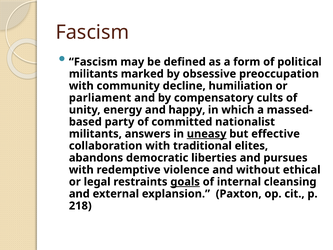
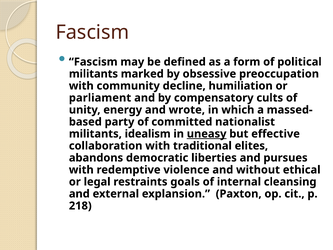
happy: happy -> wrote
answers: answers -> idealism
goals underline: present -> none
